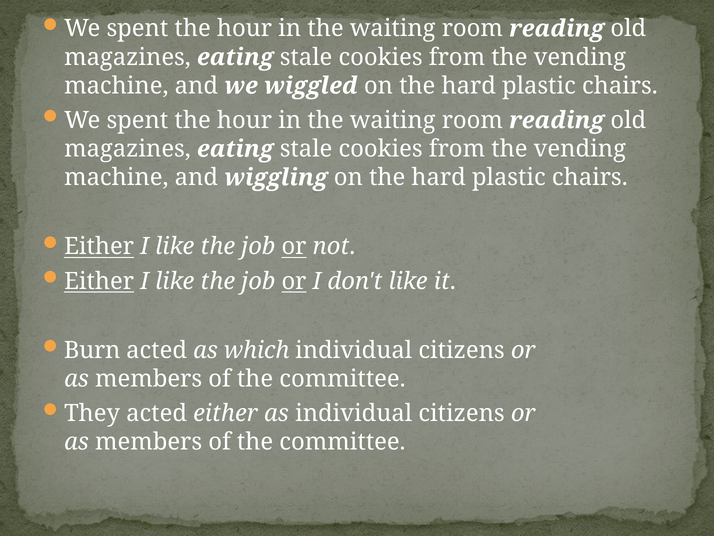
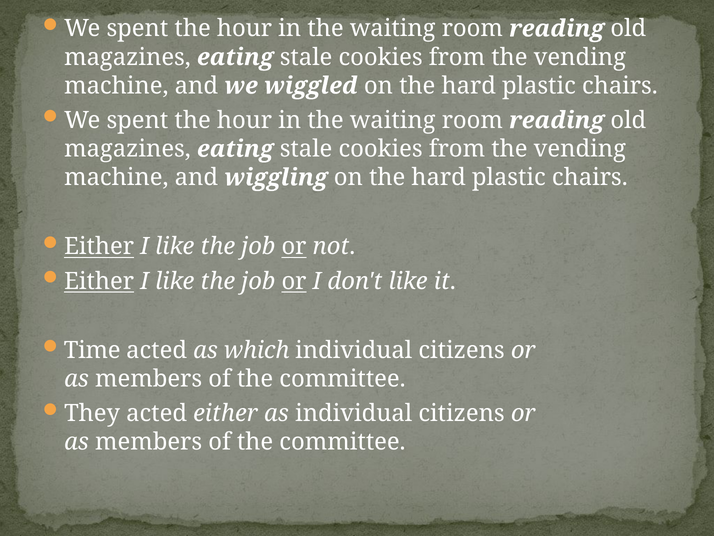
Burn: Burn -> Time
